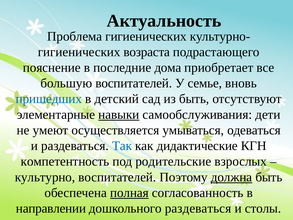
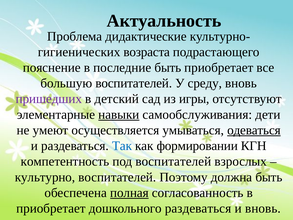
Проблема гигиенических: гигиенических -> дидактические
последние дома: дома -> быть
семье: семье -> среду
пришедших colour: blue -> purple
из быть: быть -> игры
одеваться underline: none -> present
дидактические: дидактические -> формировании
под родительские: родительские -> воспитателей
должна underline: present -> none
направлении at (51, 208): направлении -> приобретает
и столы: столы -> вновь
